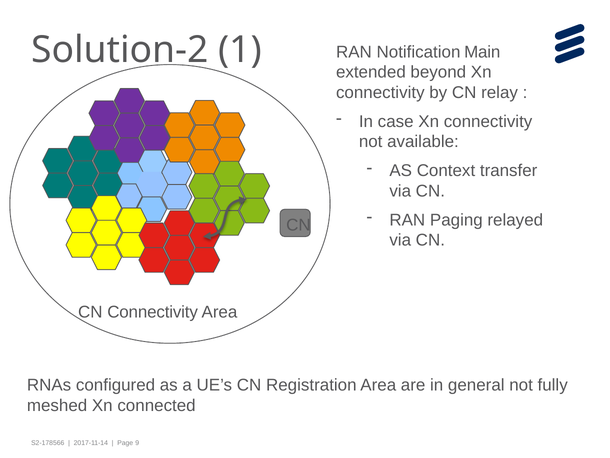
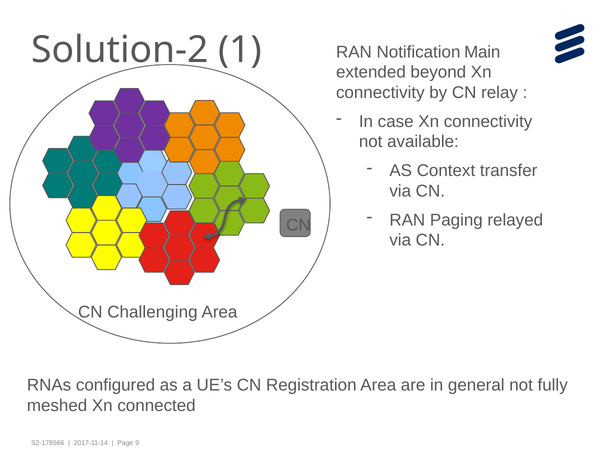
CN Connectivity: Connectivity -> Challenging
